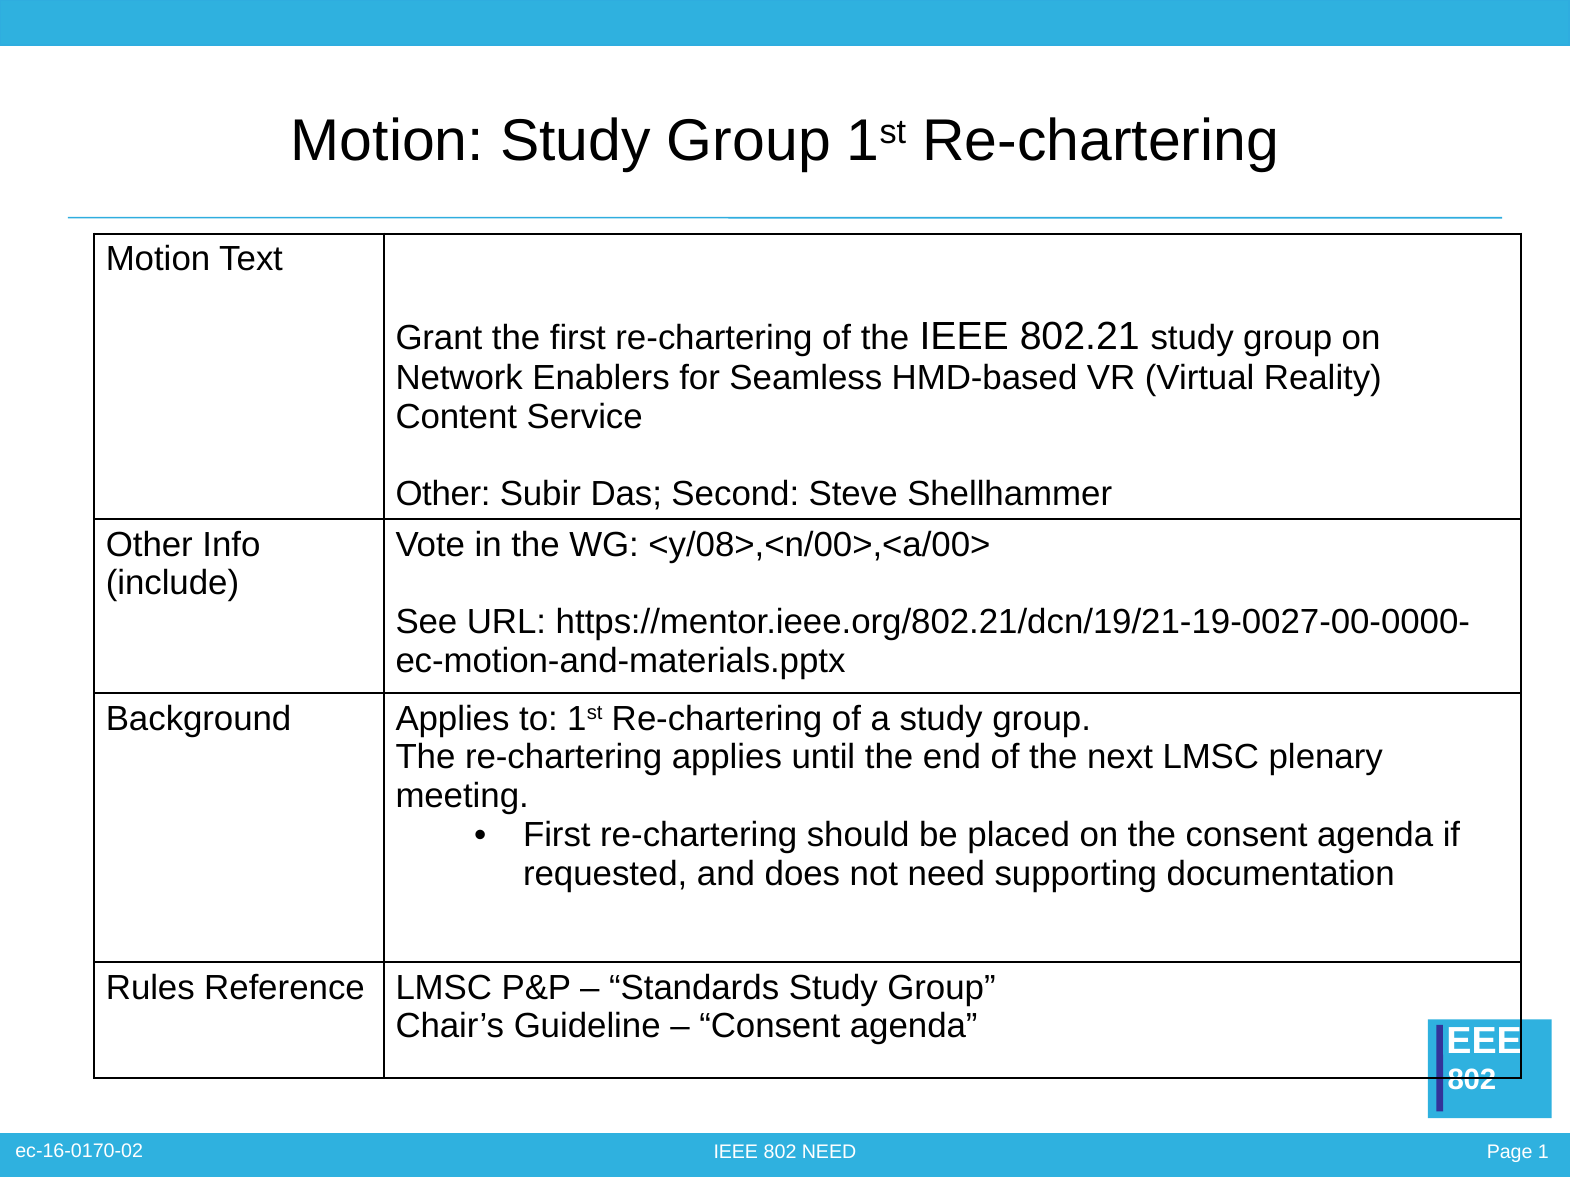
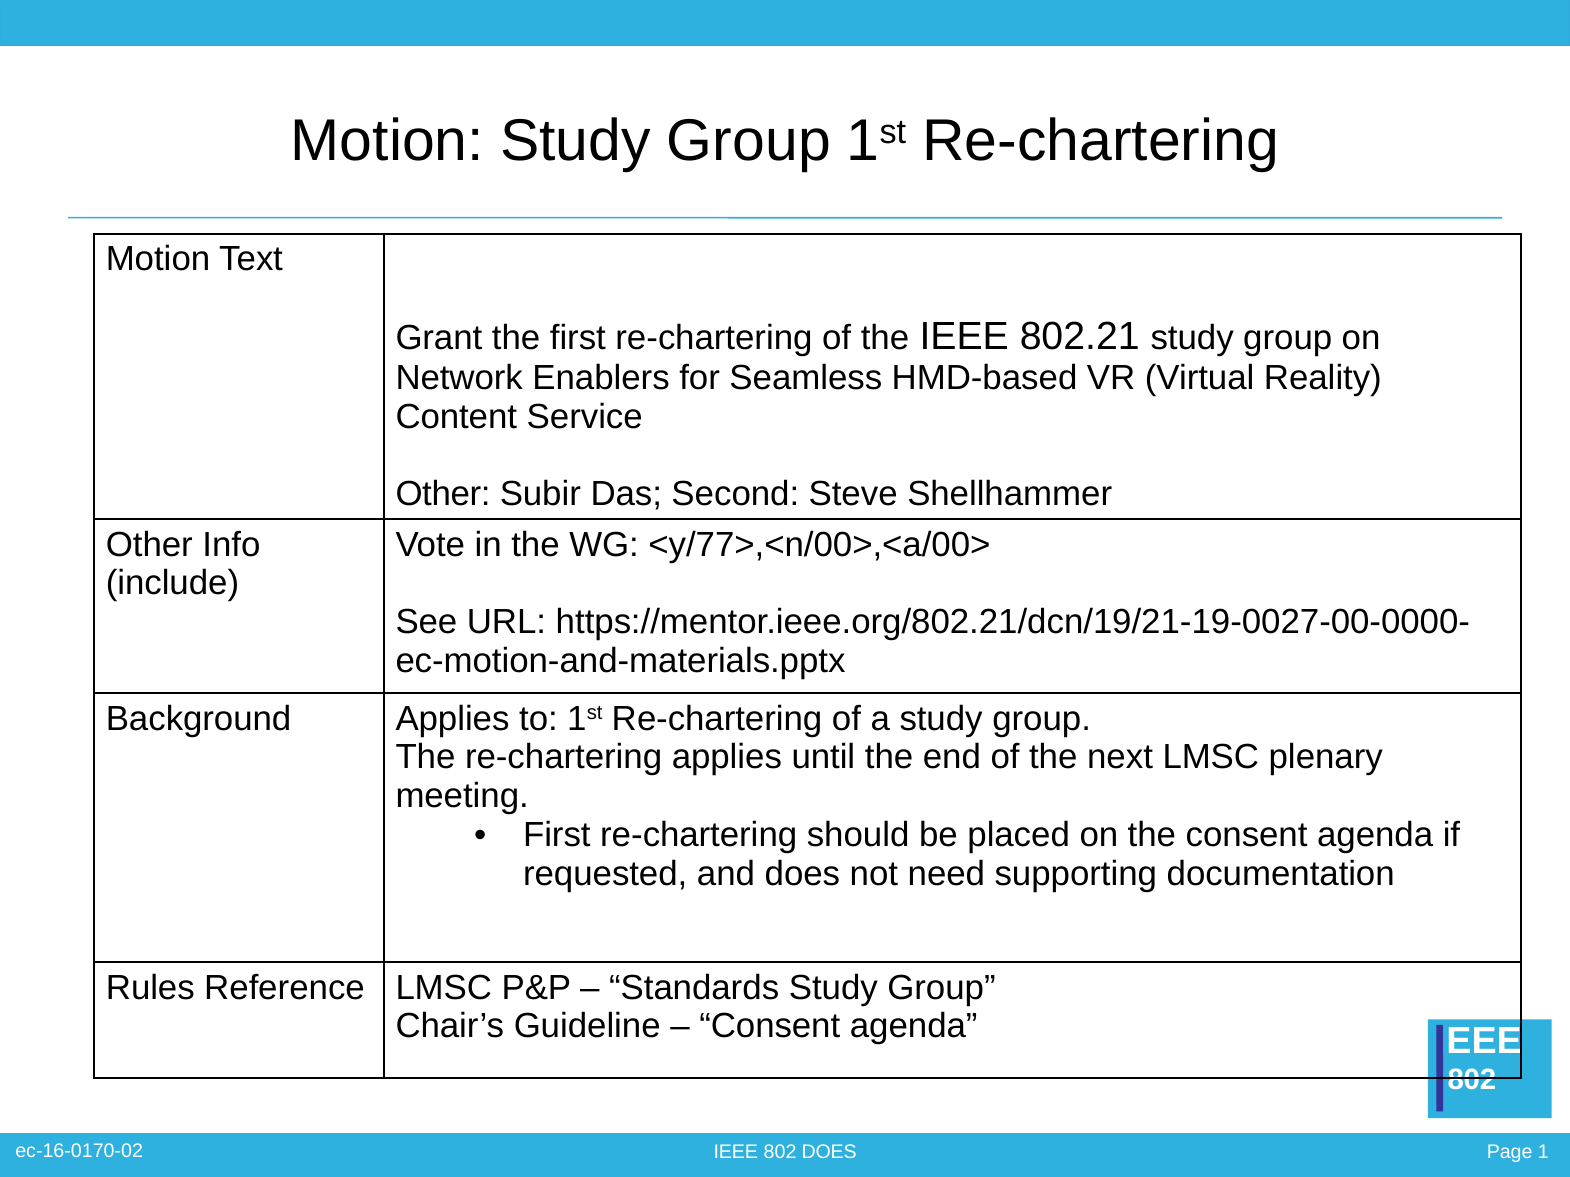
<y/08>,<n/00>,<a/00>: <y/08>,<n/00>,<a/00> -> <y/77>,<n/00>,<a/00>
NEED at (829, 1153): NEED -> DOES
